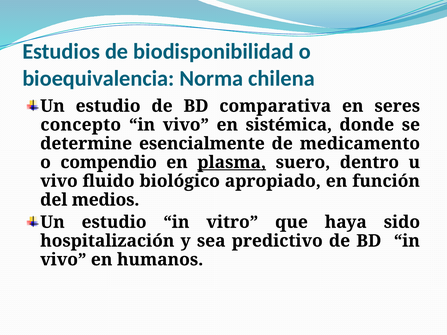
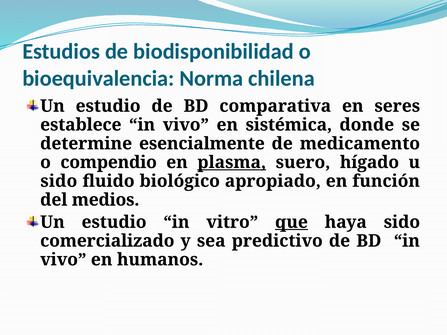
concepto: concepto -> establece
dentro: dentro -> hígado
vivo at (59, 181): vivo -> sido
que underline: none -> present
hospitalización: hospitalización -> comercializado
